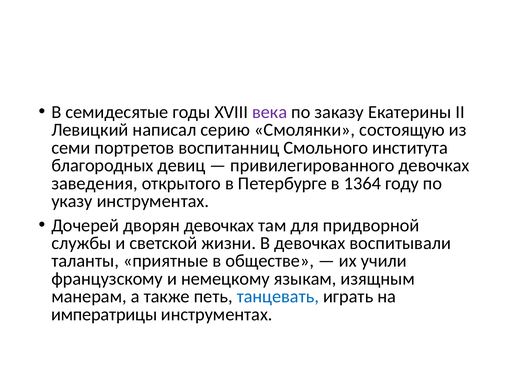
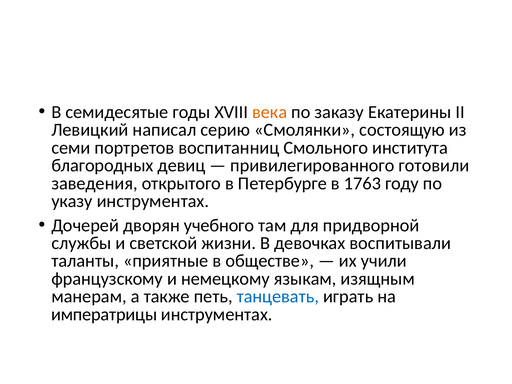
века colour: purple -> orange
привилегированного девочках: девочках -> готовили
1364: 1364 -> 1763
дворян девочках: девочках -> учебного
